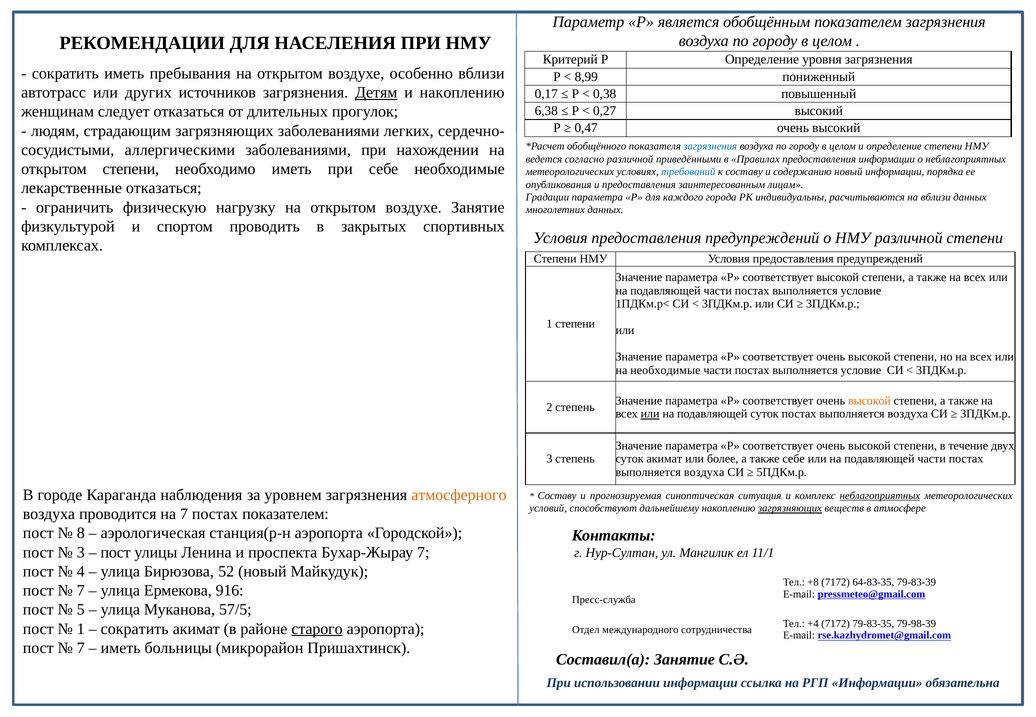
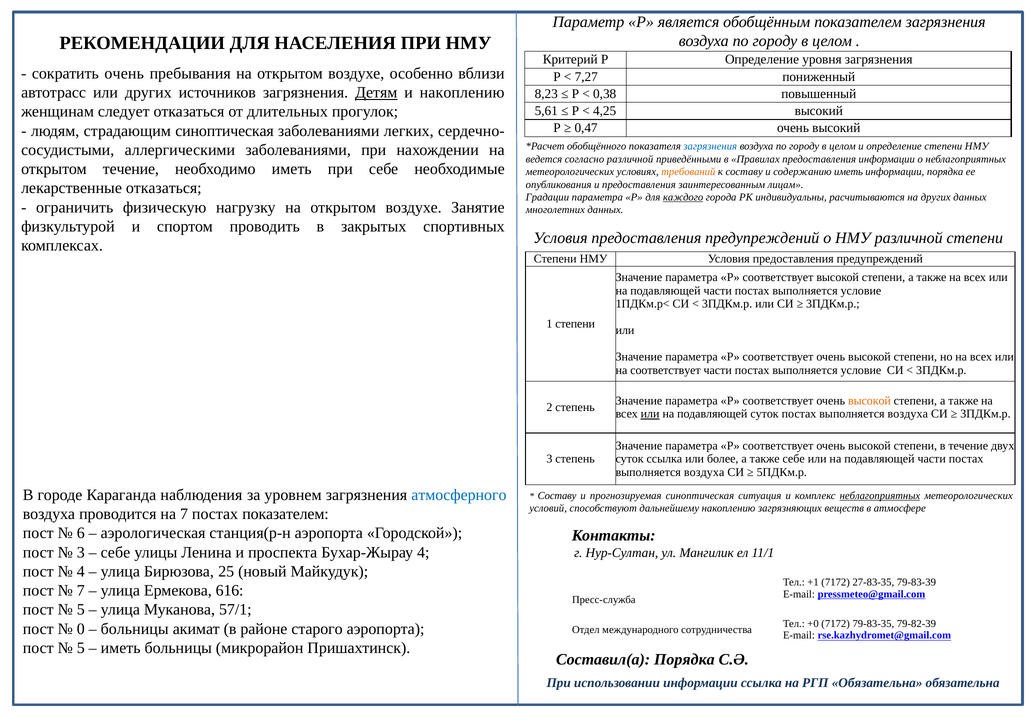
сократить иметь: иметь -> очень
8,99: 8,99 -> 7,27
0,17: 0,17 -> 8,23
6,38: 6,38 -> 5,61
0,27: 0,27 -> 4,25
страдающим загрязняющих: загрязняющих -> синоптическая
открытом степени: степени -> течение
требований colour: blue -> orange
содержанию новый: новый -> иметь
каждого underline: none -> present
на вблизи: вблизи -> других
на необходимые: необходимые -> соответствует
суток акимат: акимат -> ссылка
атмосферного colour: orange -> blue
загрязняющих at (790, 509) underline: present -> none
8: 8 -> 6
пост at (116, 552): пост -> себе
Бухар-Жырау 7: 7 -> 4
52: 52 -> 25
+8: +8 -> +1
64-83-35: 64-83-35 -> 27-83-35
916: 916 -> 616
57/5: 57/5 -> 57/1
+4: +4 -> +0
79-98-39: 79-98-39 -> 79-82-39
1 at (81, 629): 1 -> 0
сократить at (135, 629): сократить -> больницы
старого underline: present -> none
7 at (81, 648): 7 -> 5
Составил(а Занятие: Занятие -> Порядка
РГП Информации: Информации -> Обязательна
